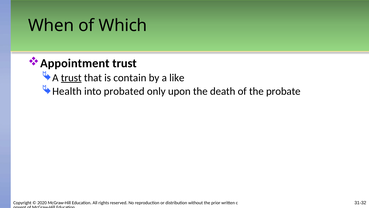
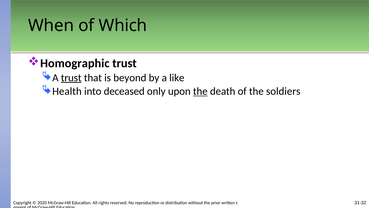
Appointment: Appointment -> Homographic
contain: contain -> beyond
probated: probated -> deceased
the at (200, 91) underline: none -> present
probate: probate -> soldiers
